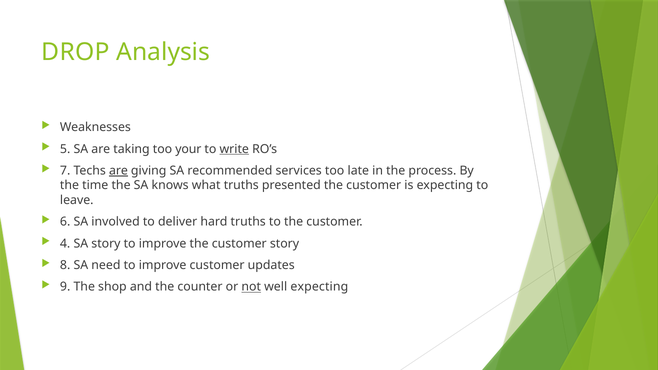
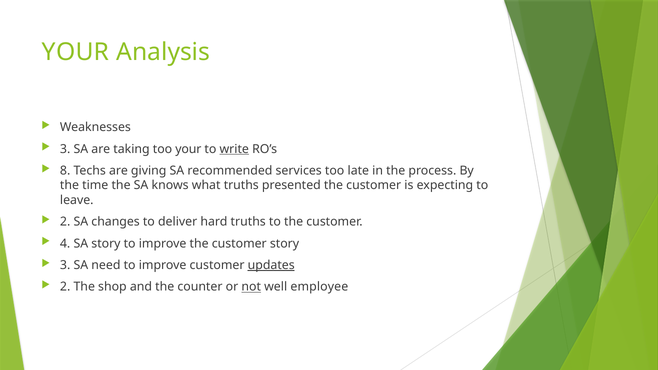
DROP at (76, 52): DROP -> YOUR
5 at (65, 149): 5 -> 3
7: 7 -> 8
are at (119, 171) underline: present -> none
6 at (65, 222): 6 -> 2
involved: involved -> changes
8 at (65, 265): 8 -> 3
updates underline: none -> present
9 at (65, 287): 9 -> 2
well expecting: expecting -> employee
